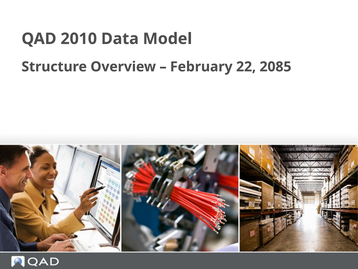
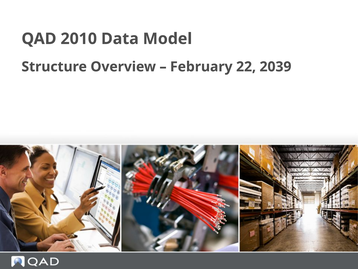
2085: 2085 -> 2039
